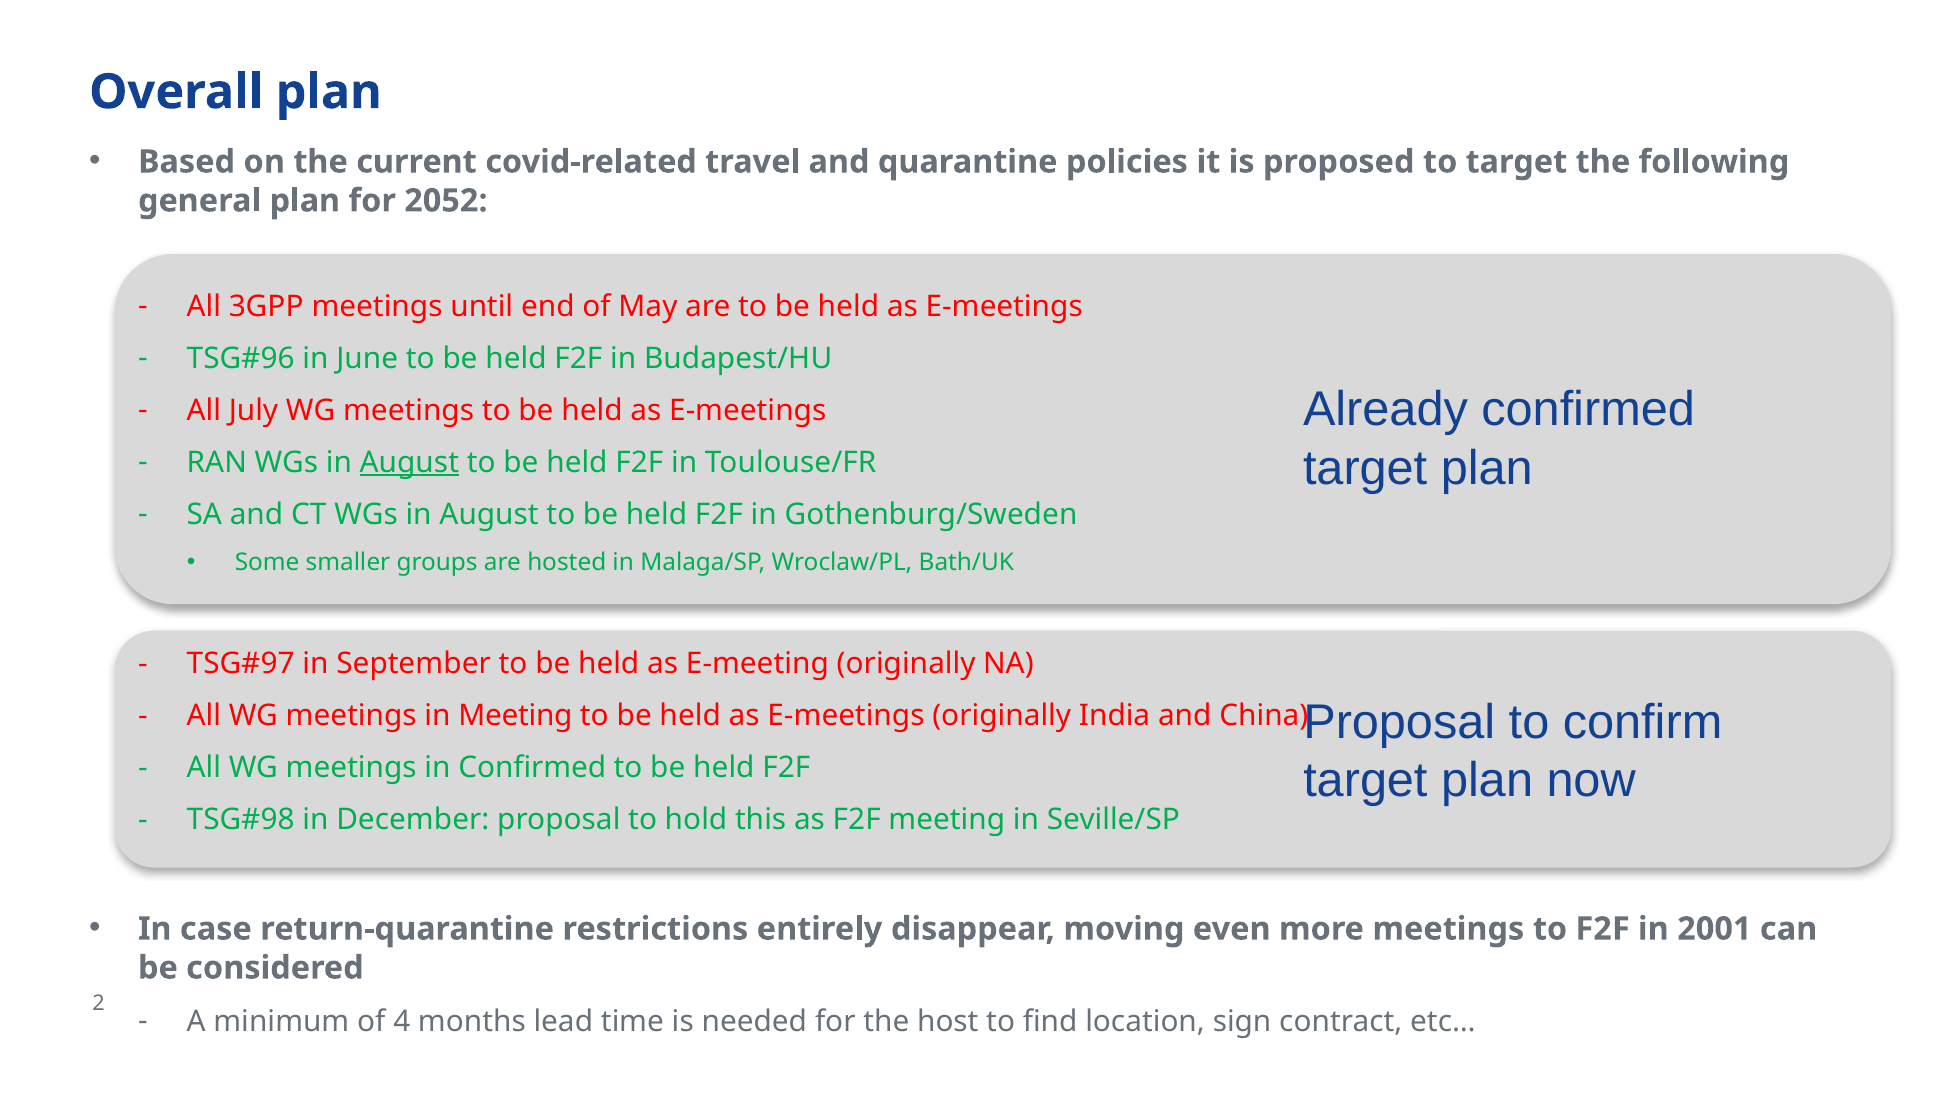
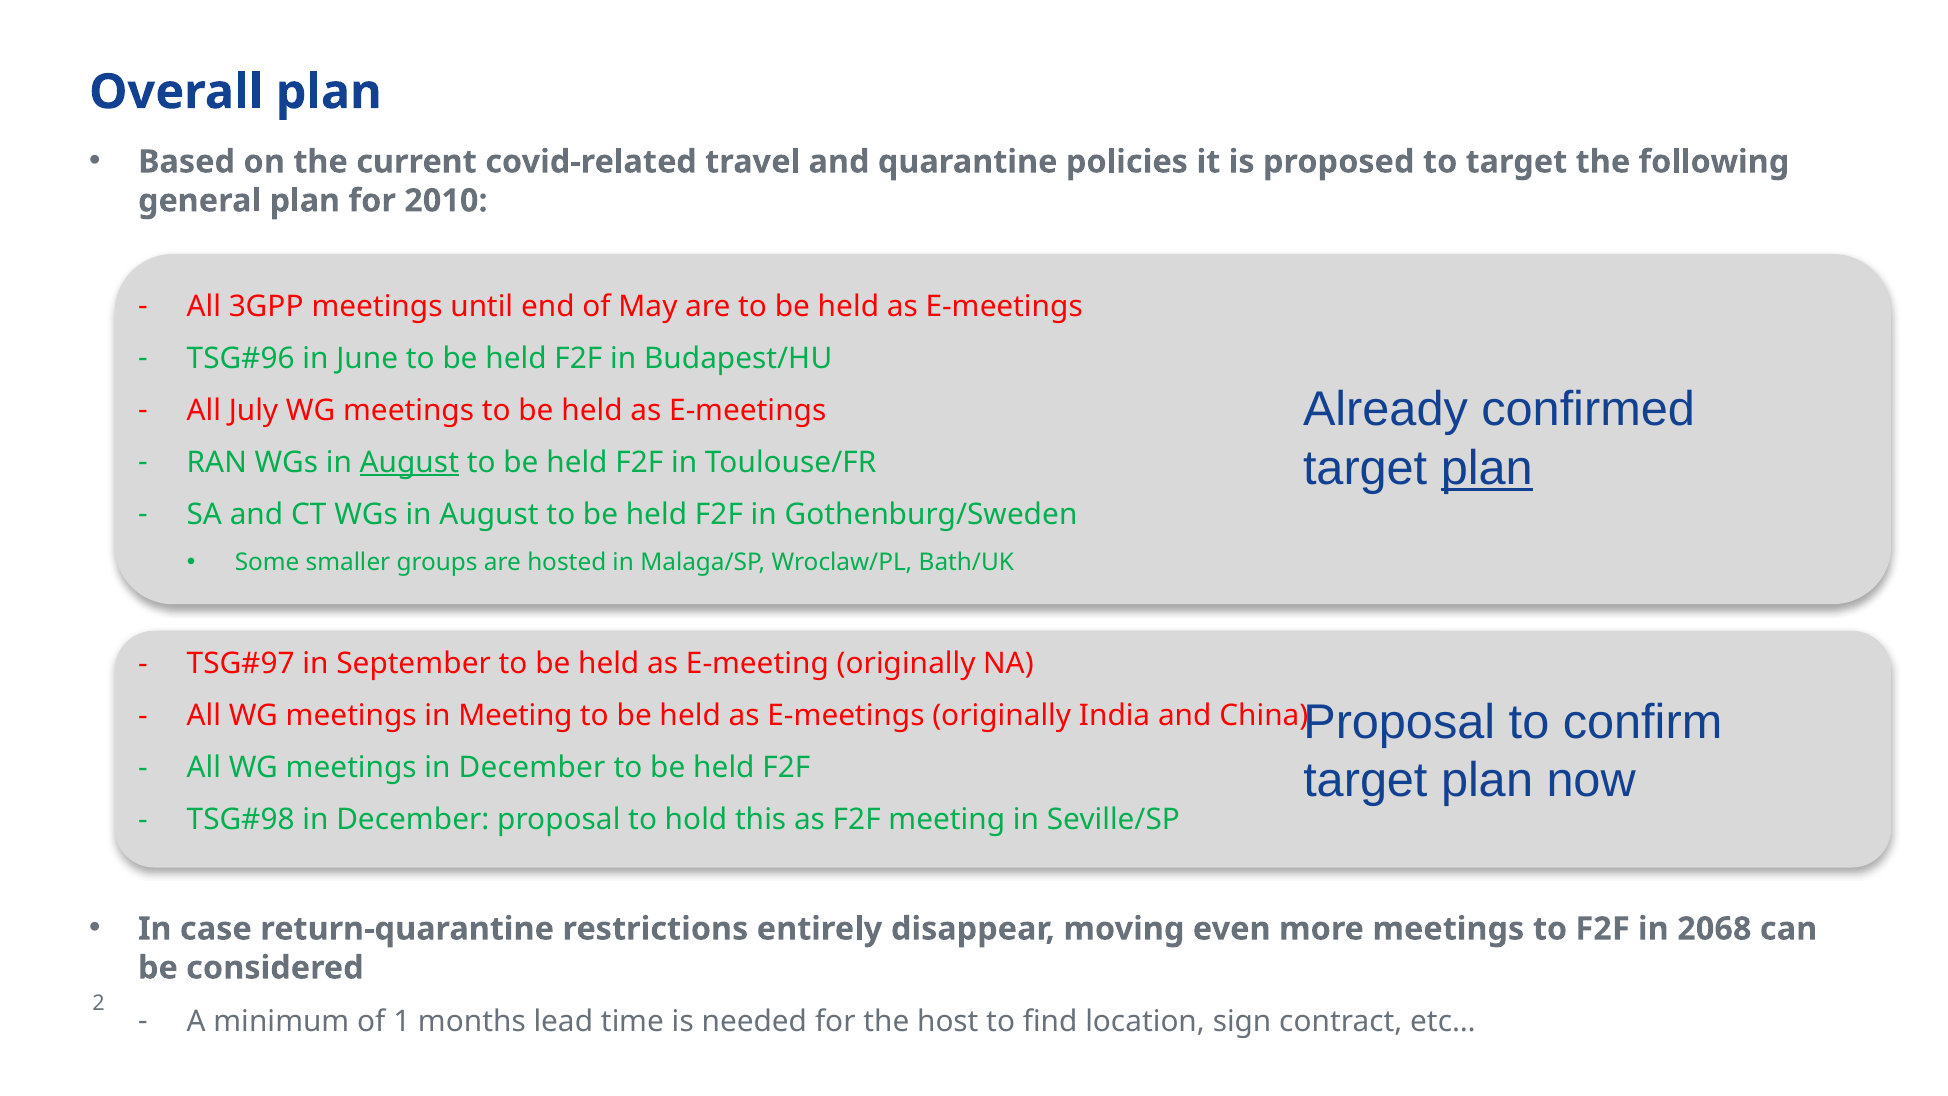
2052: 2052 -> 2010
plan at (1487, 468) underline: none -> present
meetings in Confirmed: Confirmed -> December
2001: 2001 -> 2068
4: 4 -> 1
